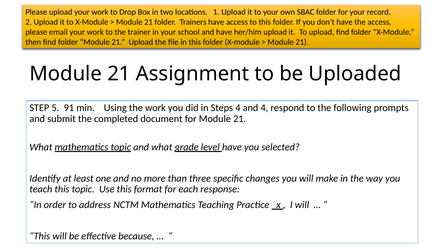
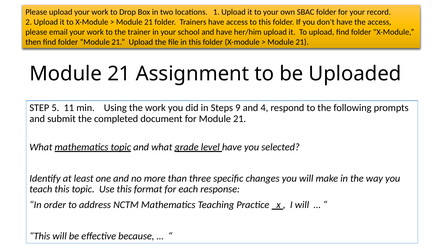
91: 91 -> 11
Steps 4: 4 -> 9
